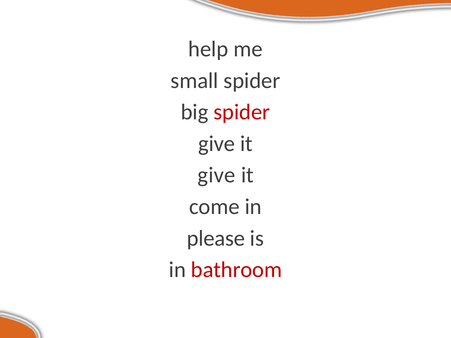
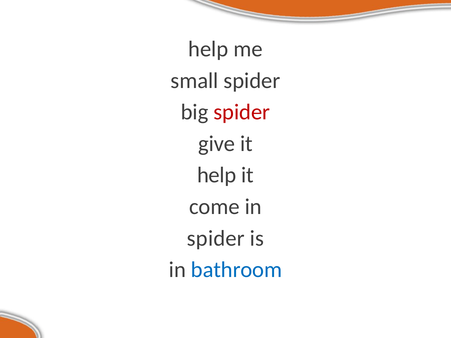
give at (216, 175): give -> help
please at (216, 238): please -> spider
bathroom colour: red -> blue
